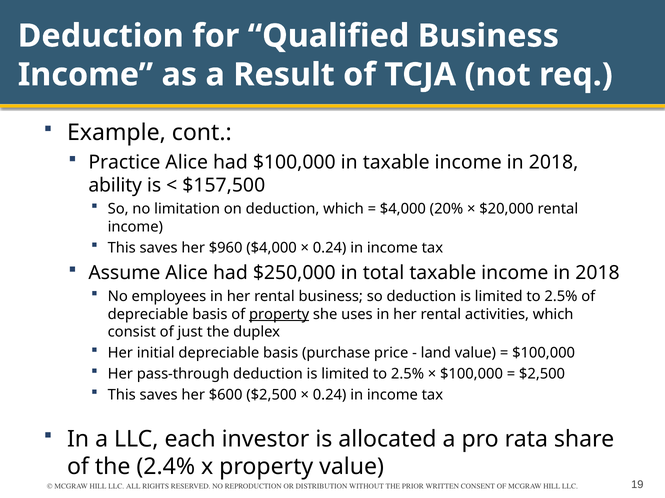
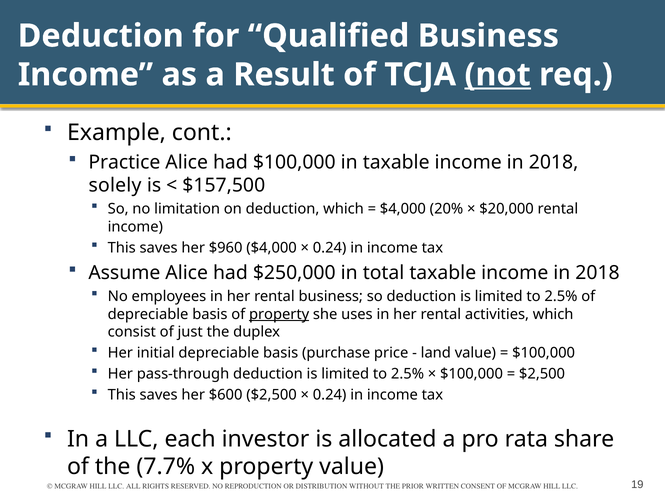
not underline: none -> present
ability: ability -> solely
2.4%: 2.4% -> 7.7%
